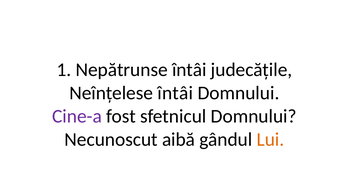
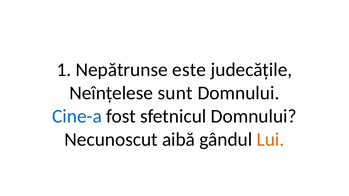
Nepătrunse întâi: întâi -> este
Neînțelese întâi: întâi -> sunt
Cine-a colour: purple -> blue
